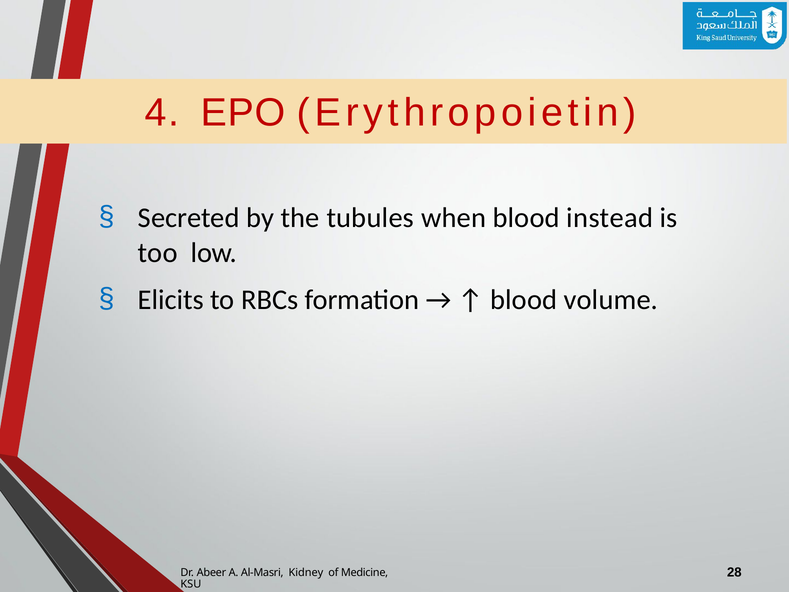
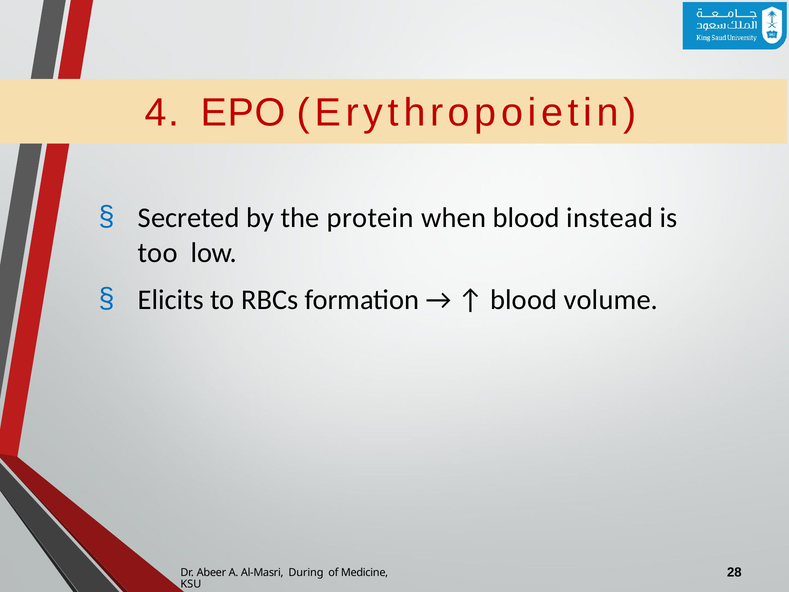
tubules: tubules -> protein
Kidney: Kidney -> During
